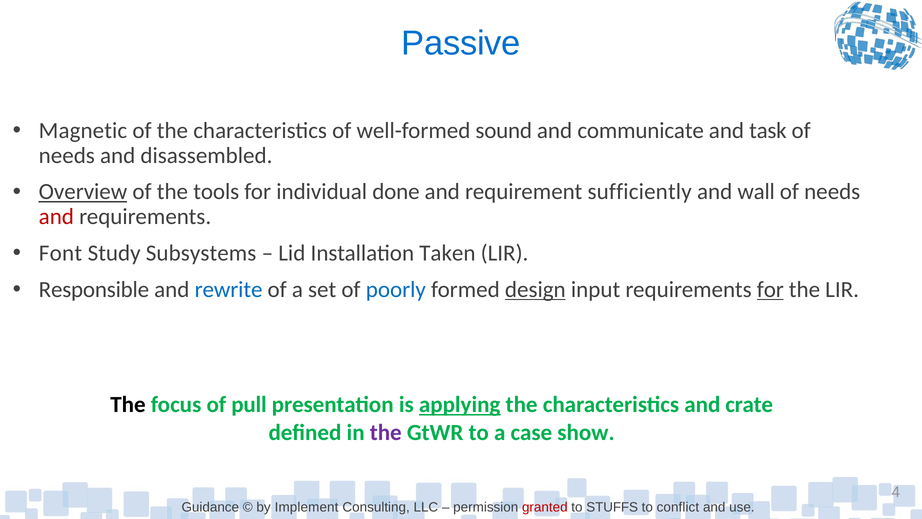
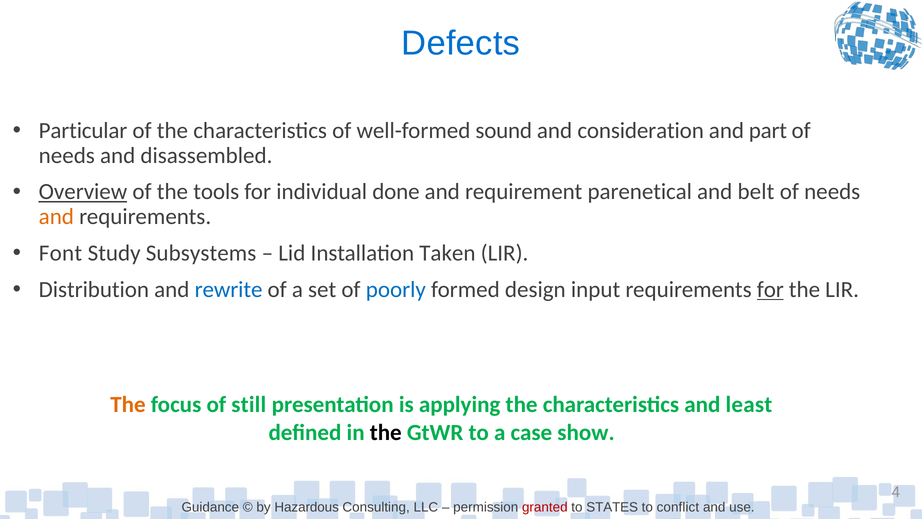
Passive: Passive -> Defects
Magnetic: Magnetic -> Particular
communicate: communicate -> consideration
task: task -> part
sufficiently: sufficiently -> parenetical
wall: wall -> belt
and at (56, 216) colour: red -> orange
Responsible: Responsible -> Distribution
design underline: present -> none
The at (128, 404) colour: black -> orange
pull: pull -> still
applying underline: present -> none
crate: crate -> least
the at (386, 432) colour: purple -> black
Implement: Implement -> Hazardous
STUFFS: STUFFS -> STATES
